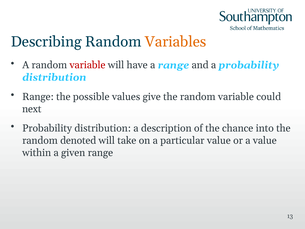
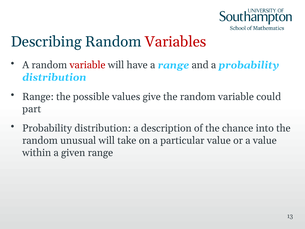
Variables colour: orange -> red
next: next -> part
denoted: denoted -> unusual
